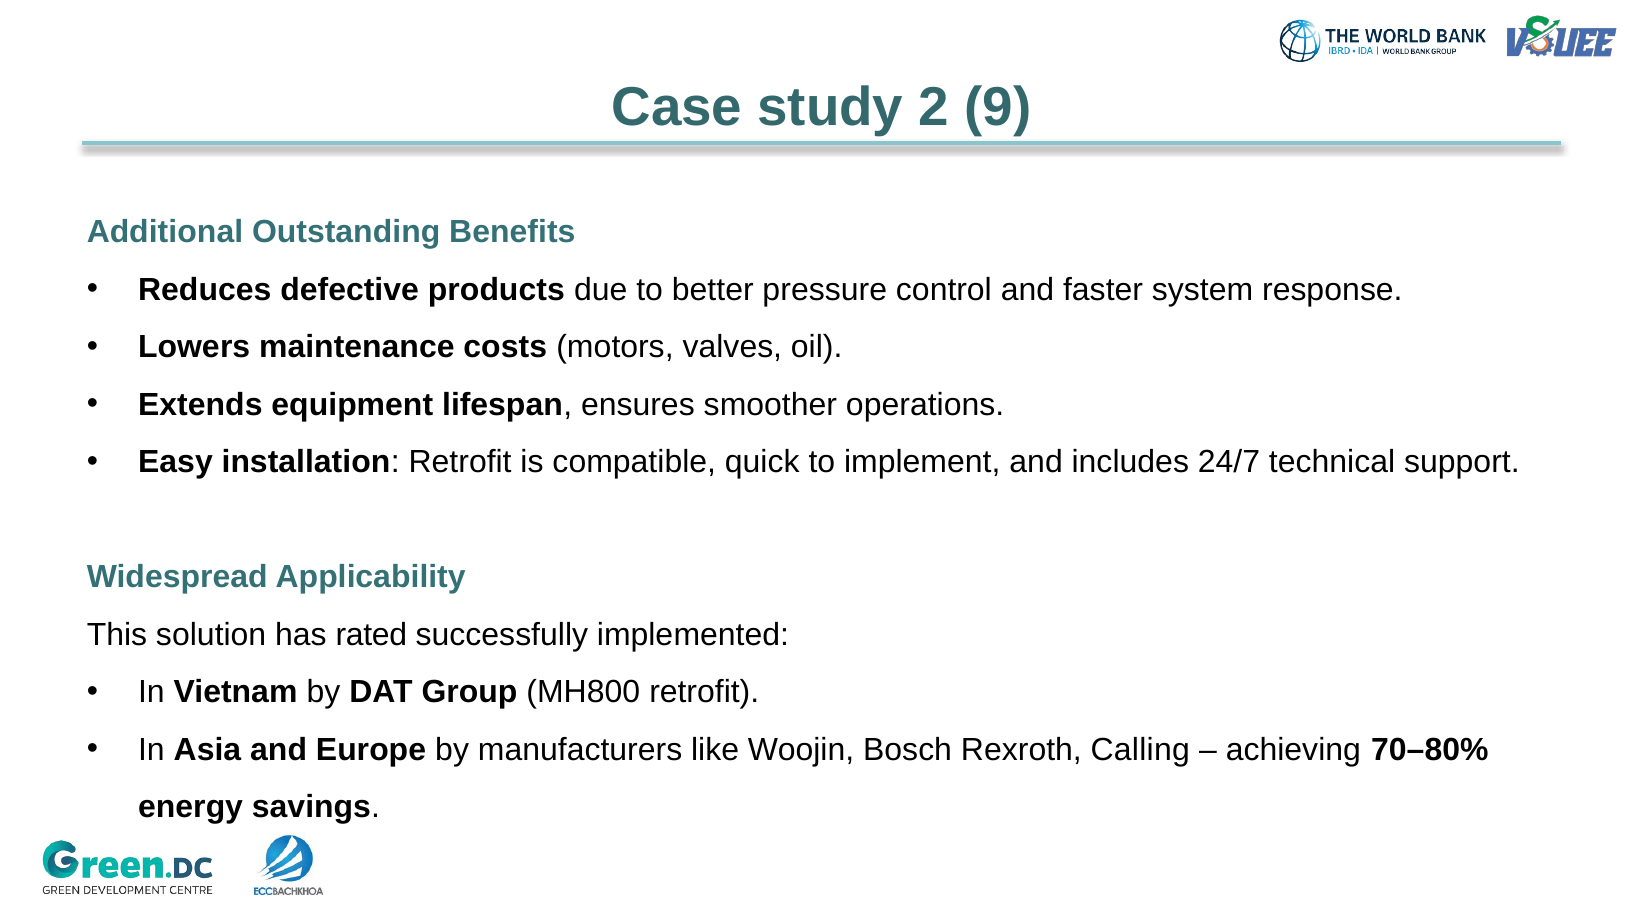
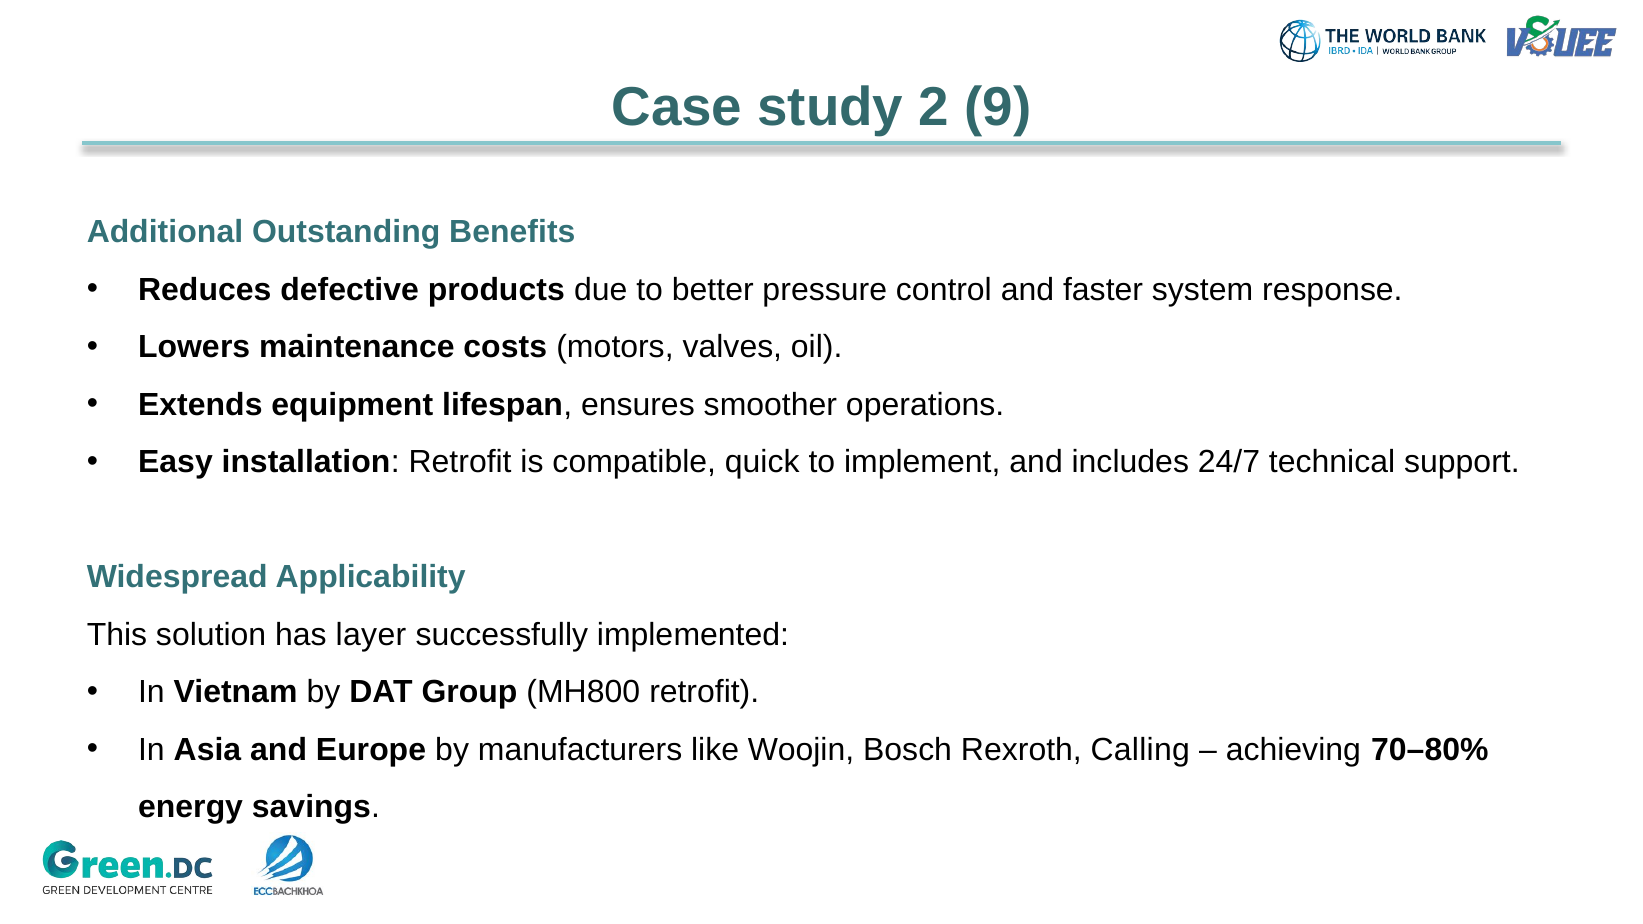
rated: rated -> layer
